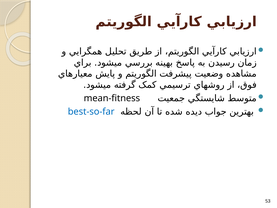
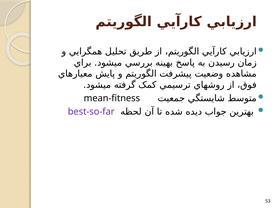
best-so-far colour: blue -> purple
